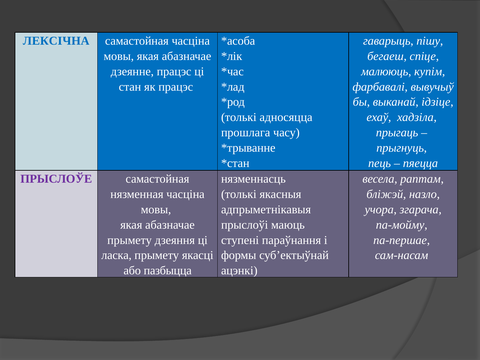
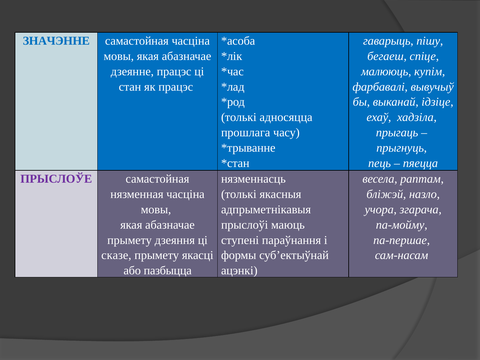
ЛЕКСІЧНА: ЛЕКСІЧНА -> ЗНАЧЭННЕ
ласка: ласка -> сказе
